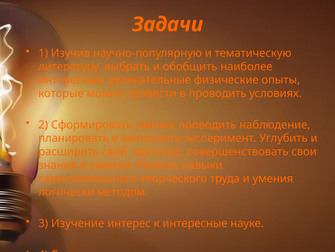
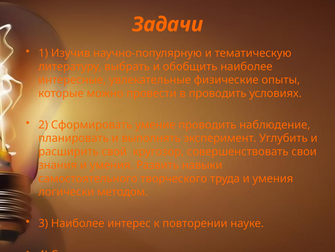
3 Изучение: Изучение -> Наиболее
к интересные: интересные -> повторении
